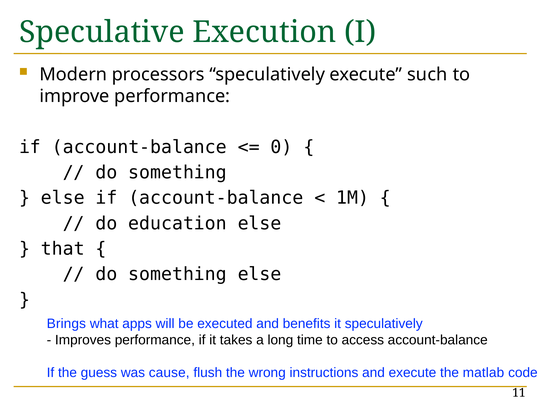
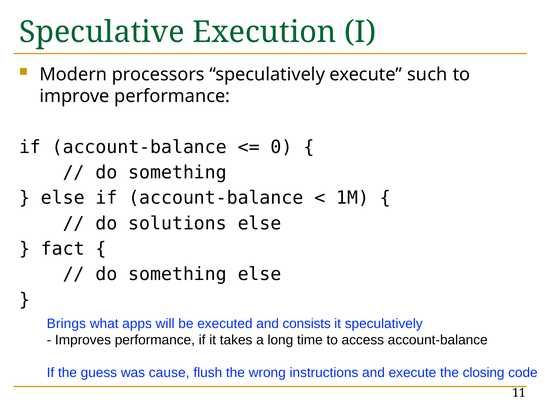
education: education -> solutions
that: that -> fact
benefits: benefits -> consists
matlab: matlab -> closing
